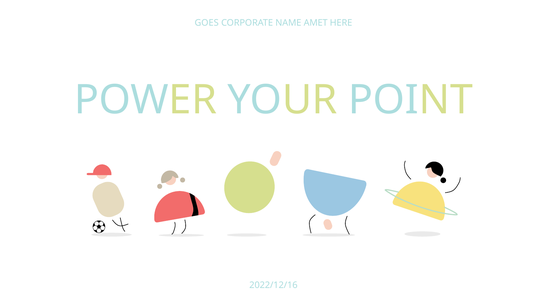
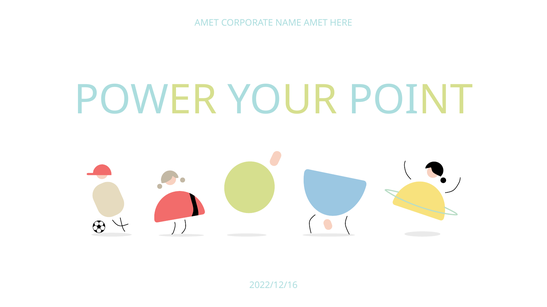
GOES at (207, 23): GOES -> AMET
